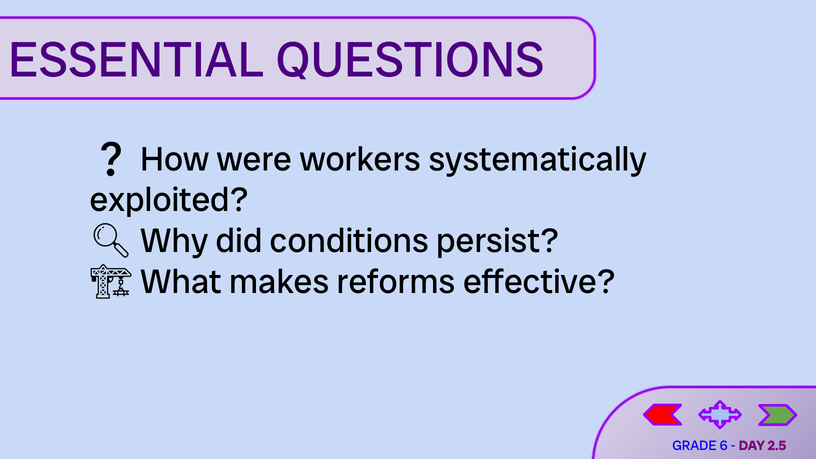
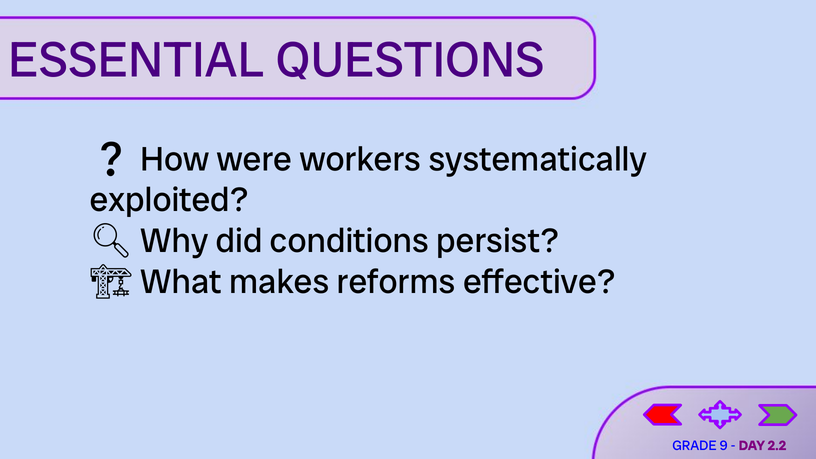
6: 6 -> 9
2.5: 2.5 -> 2.2
